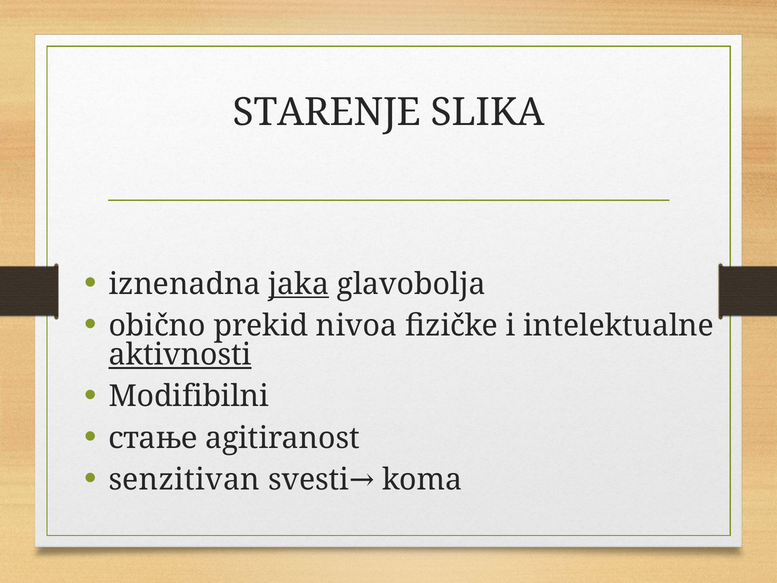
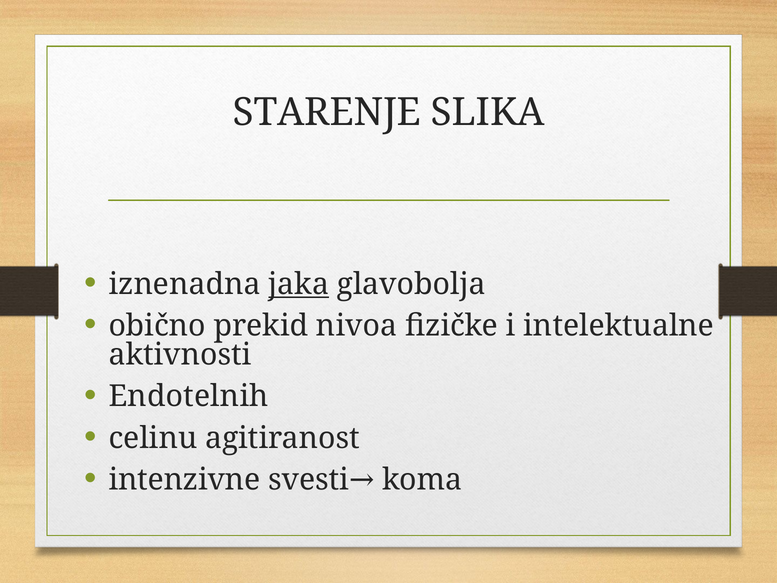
aktivnosti underline: present -> none
Modifibilni: Modifibilni -> Endotelnih
стање: стање -> celinu
senzitivan: senzitivan -> intenzivne
